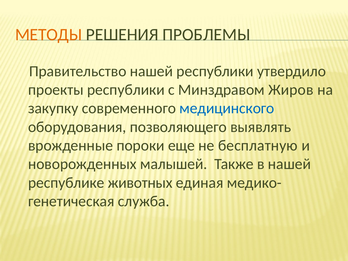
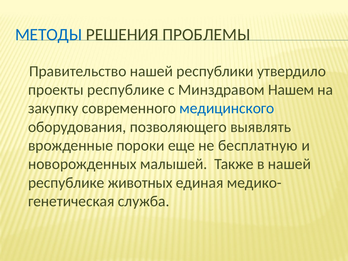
МЕТОДЫ colour: orange -> blue
проекты республики: республики -> республике
Жиров: Жиров -> Нашем
